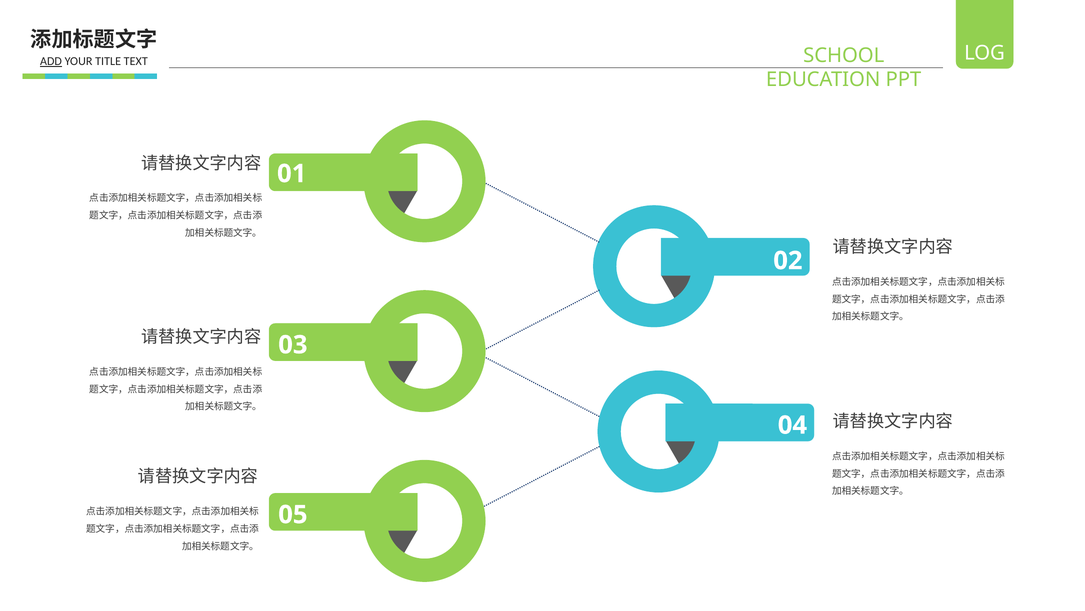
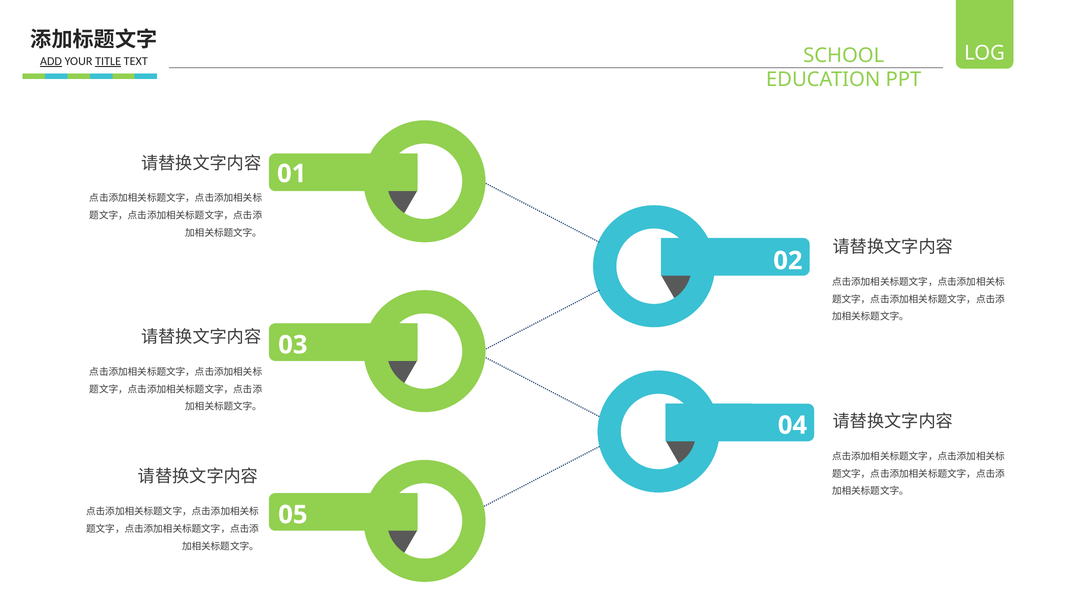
TITLE underline: none -> present
